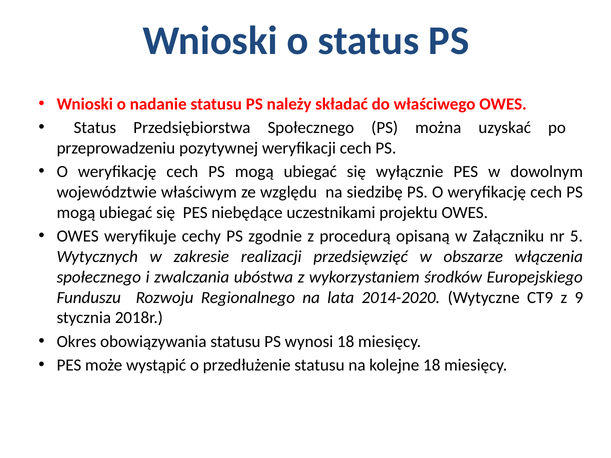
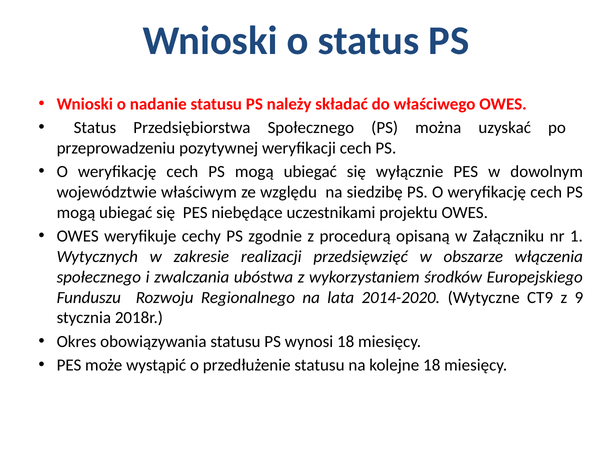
5: 5 -> 1
